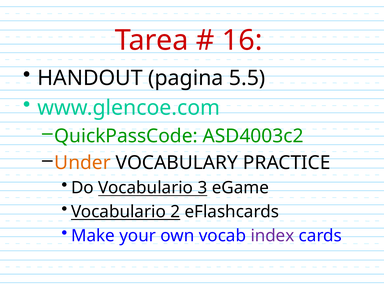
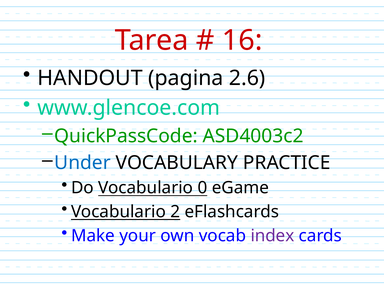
5.5: 5.5 -> 2.6
Under colour: orange -> blue
3: 3 -> 0
